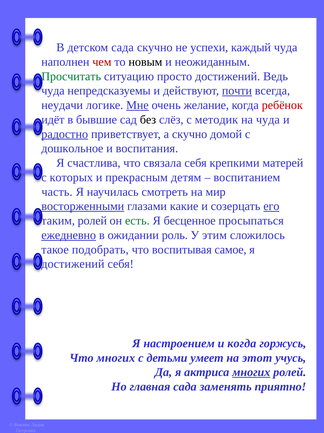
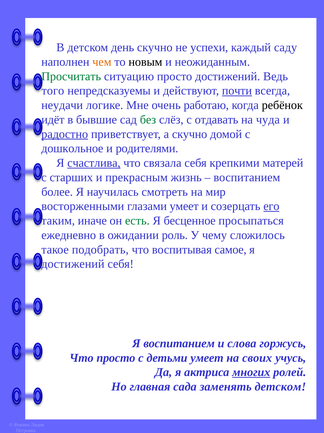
детском сада: сада -> день
каждый чуда: чуда -> саду
чем colour: red -> orange
чуда at (53, 91): чуда -> того
Мне underline: present -> none
желание: желание -> работаю
ребёнок colour: red -> black
без colour: black -> green
методик: методик -> отдавать
воспитания: воспитания -> родителями
счастлива underline: none -> present
которых: которых -> старших
детям: детям -> жизнь
часть: часть -> более
восторженными underline: present -> none
глазами какие: какие -> умеет
таким ролей: ролей -> иначе
ежедневно underline: present -> none
этим: этим -> чему
Я настроением: настроением -> воспитанием
и когда: когда -> слова
Что многих: многих -> просто
этот: этот -> своих
заменять приятно: приятно -> детском
